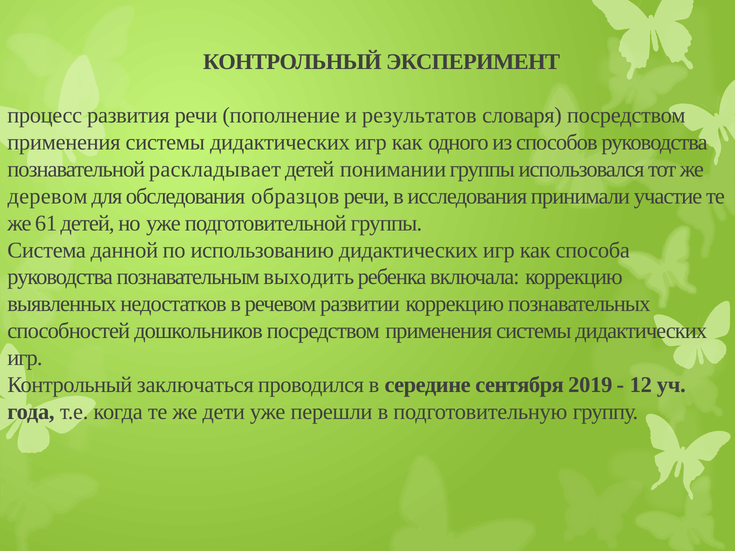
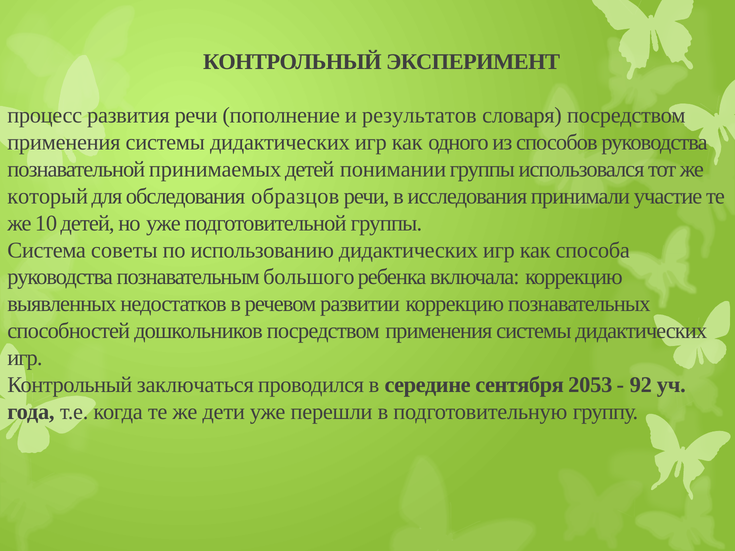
раскладывает: раскладывает -> принимаемых
деревом: деревом -> который
61: 61 -> 10
данной: данной -> советы
выходить: выходить -> большого
2019: 2019 -> 2053
12: 12 -> 92
